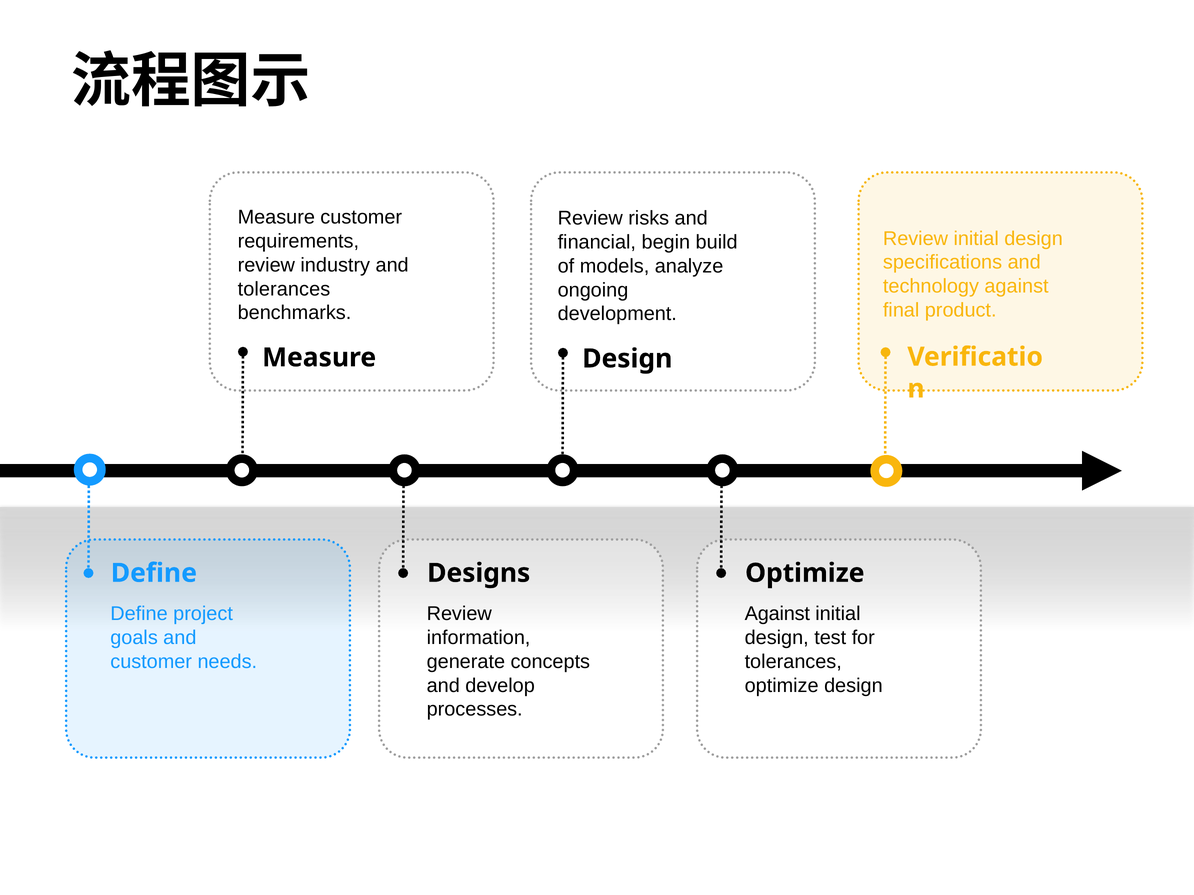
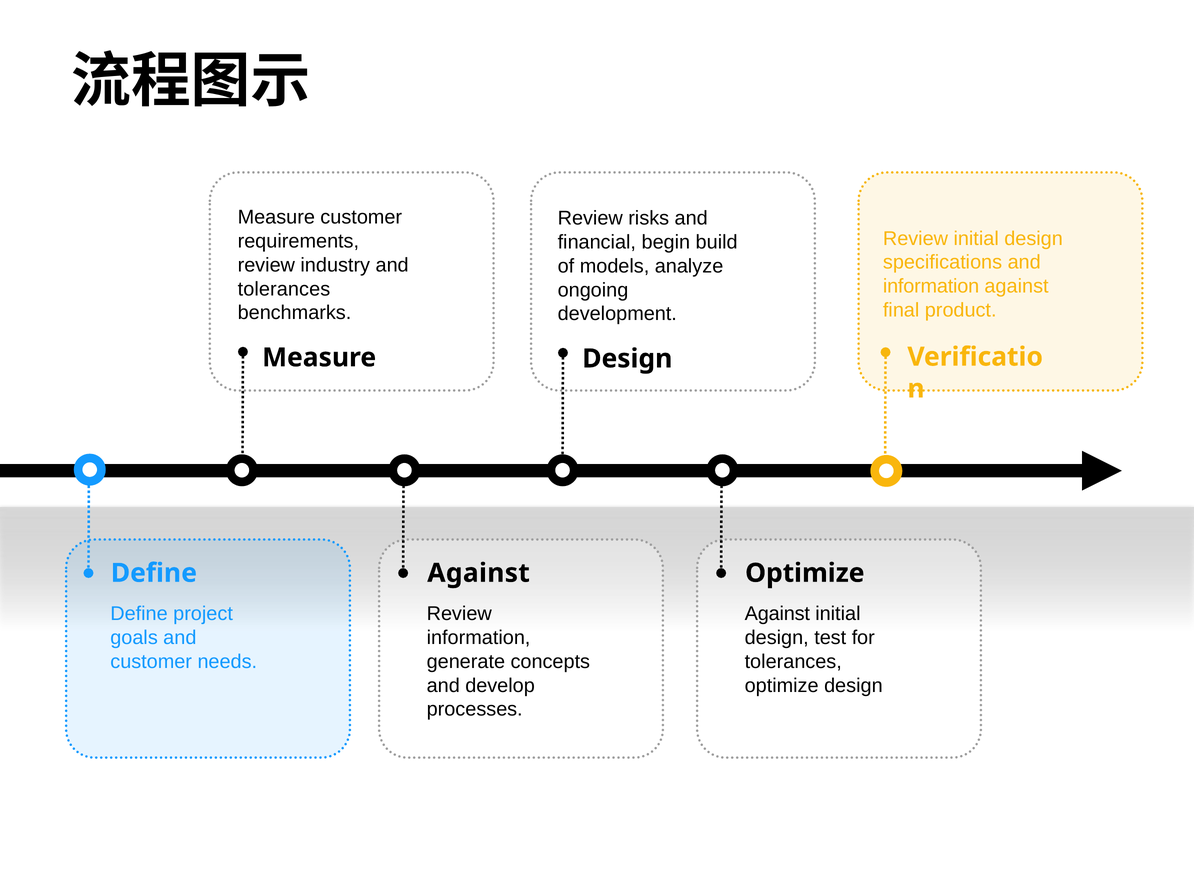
technology at (931, 286): technology -> information
Designs at (479, 573): Designs -> Against
